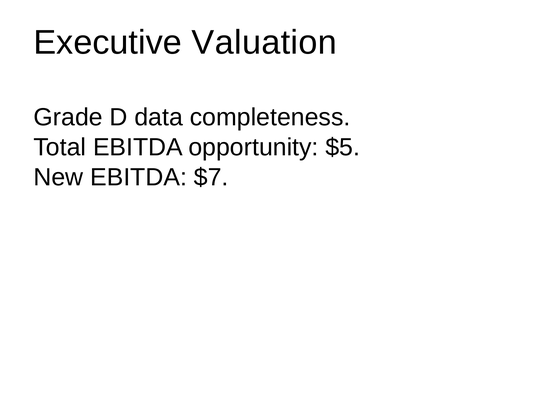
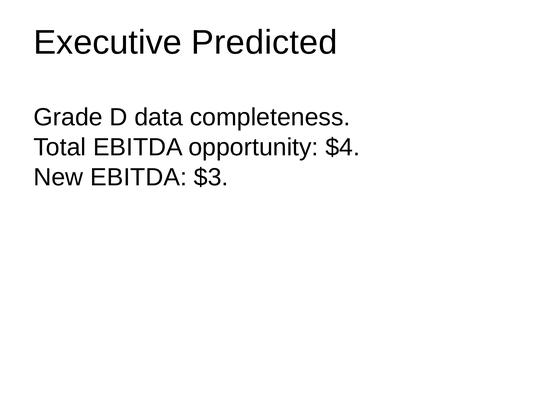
Valuation: Valuation -> Predicted
$5: $5 -> $4
$7: $7 -> $3
